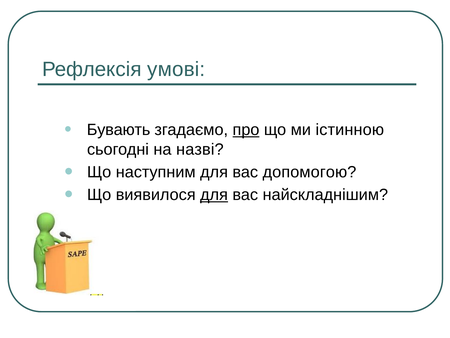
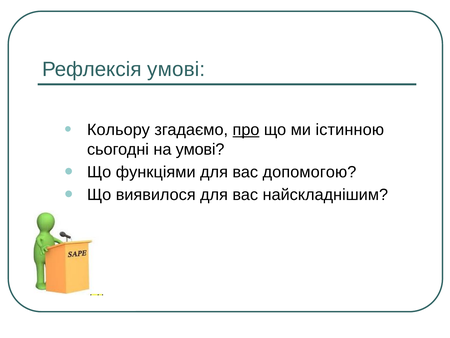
Бувають: Бувають -> Кольору
на назві: назві -> умові
наступним: наступним -> функціями
для at (214, 195) underline: present -> none
